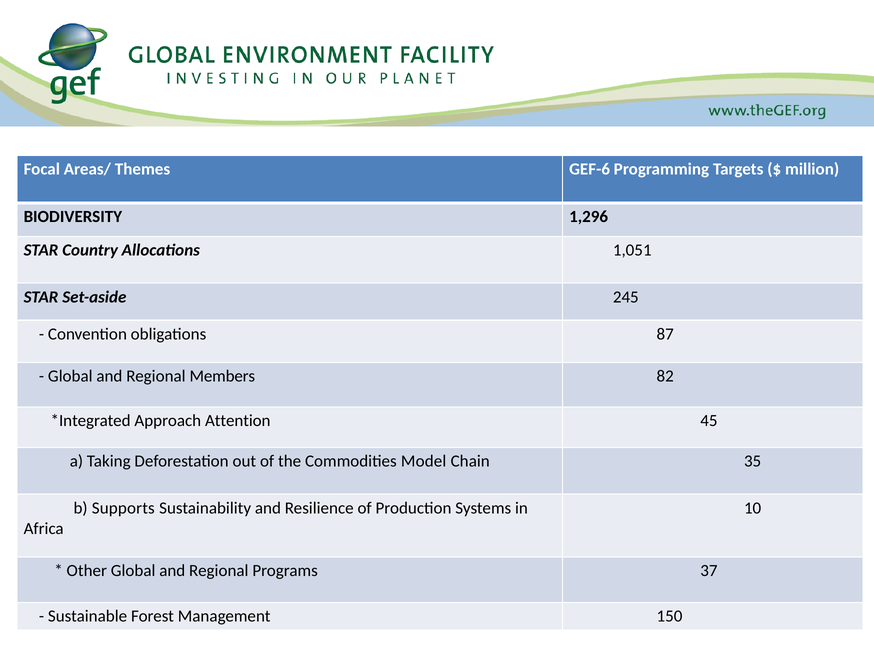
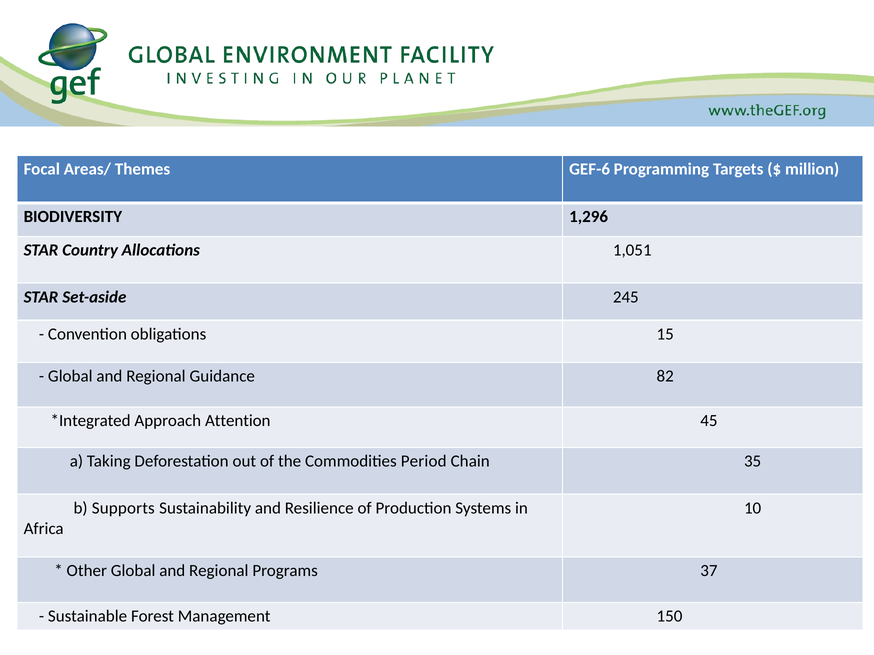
87: 87 -> 15
Members: Members -> Guidance
Model: Model -> Period
